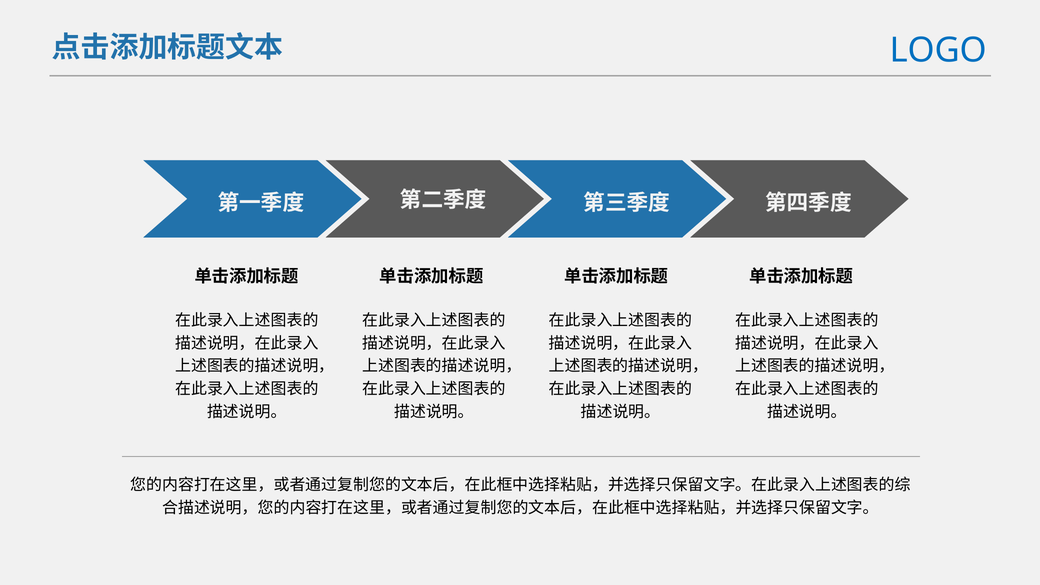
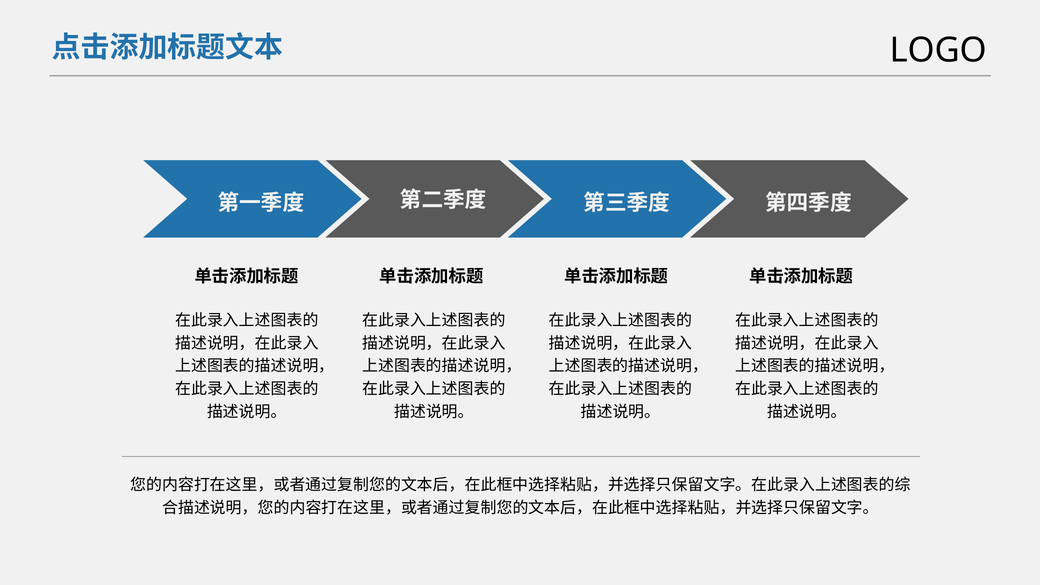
LOGO colour: blue -> black
